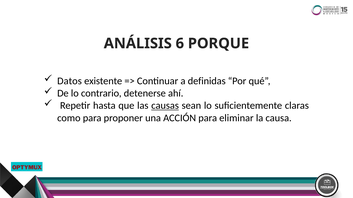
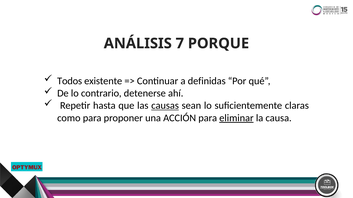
6: 6 -> 7
Datos: Datos -> Todos
eliminar underline: none -> present
